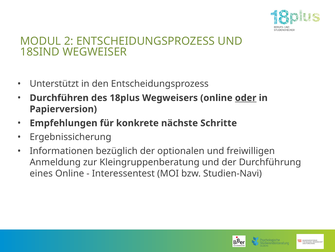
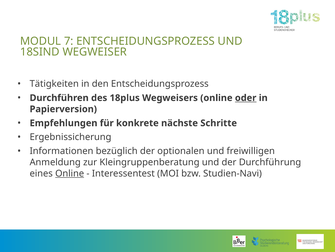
2: 2 -> 7
Unterstützt: Unterstützt -> Tätigkeiten
Online at (70, 173) underline: none -> present
